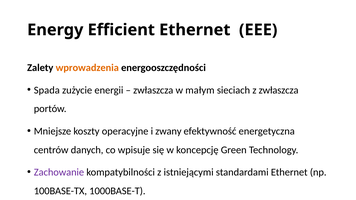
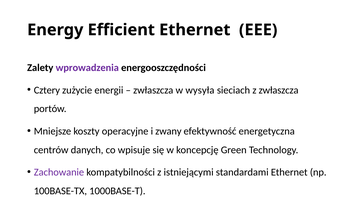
wprowadzenia colour: orange -> purple
Spada: Spada -> Cztery
małym: małym -> wysyła
